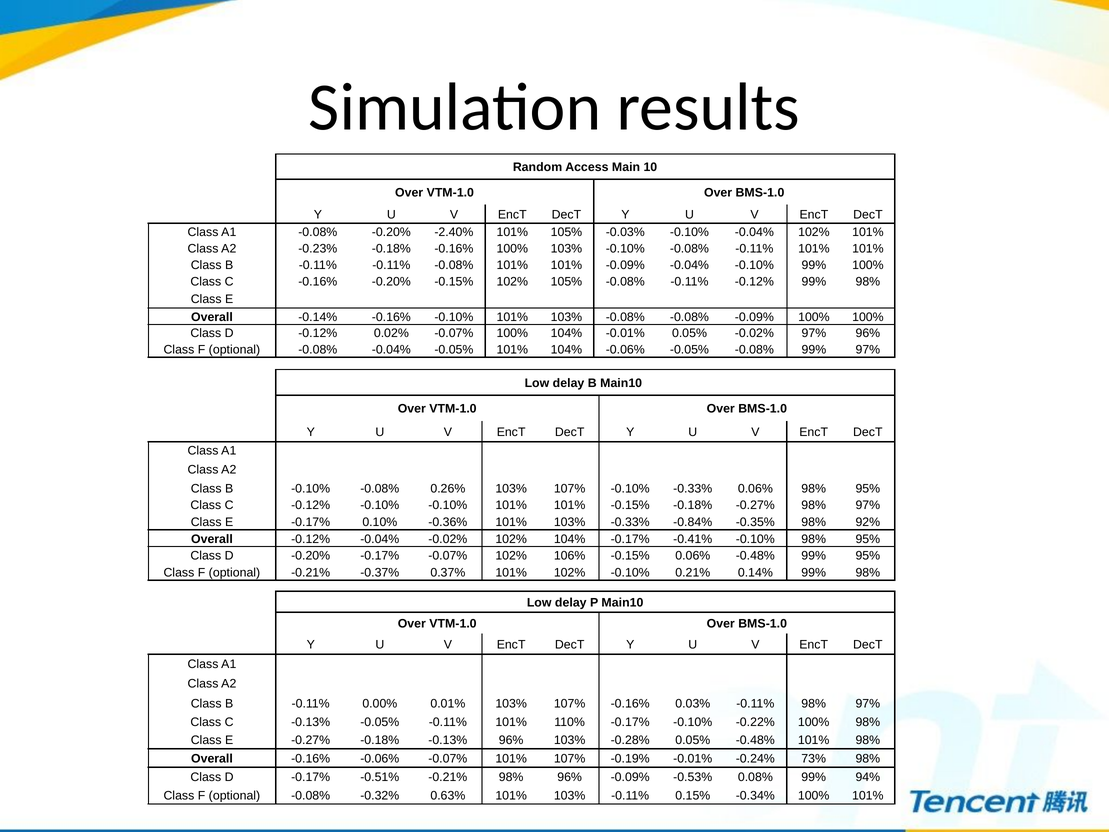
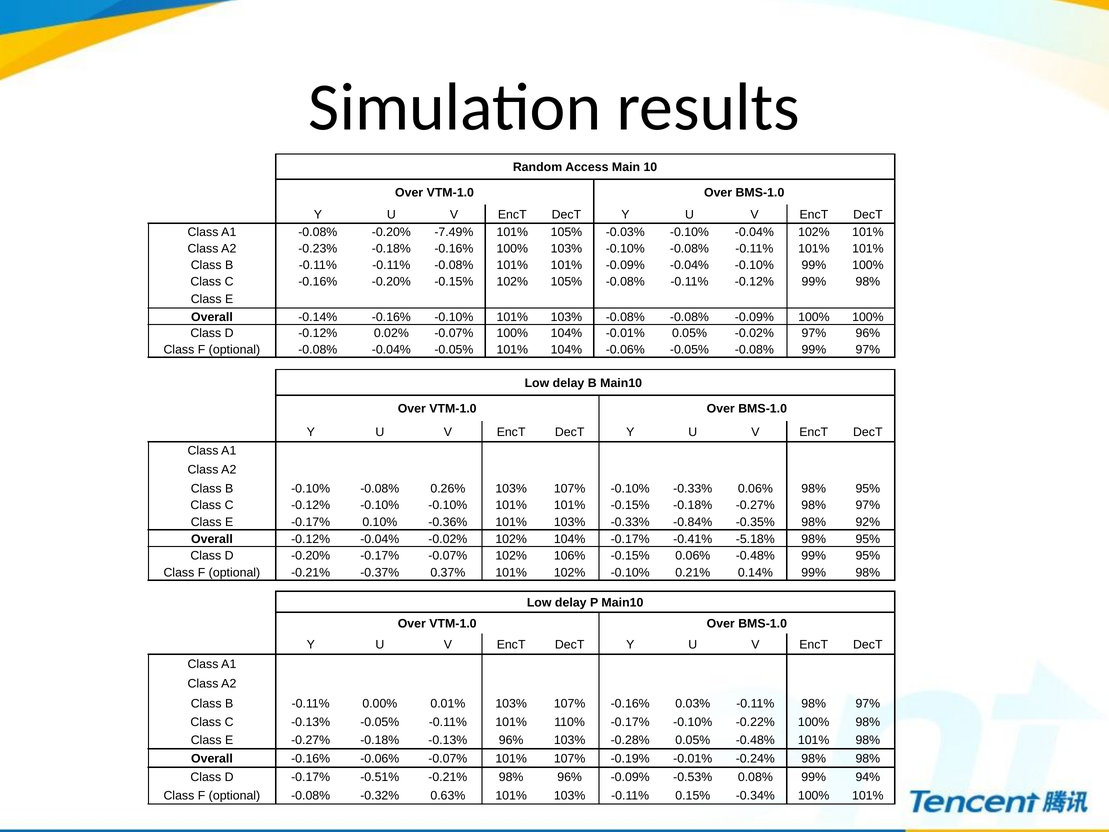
-2.40%: -2.40% -> -7.49%
-0.41% -0.10%: -0.10% -> -5.18%
-0.24% 73%: 73% -> 98%
